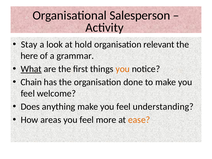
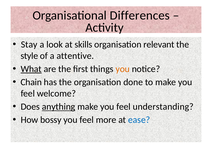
Salesperson: Salesperson -> Differences
hold: hold -> skills
here: here -> style
grammar: grammar -> attentive
anything underline: none -> present
areas: areas -> bossy
ease colour: orange -> blue
